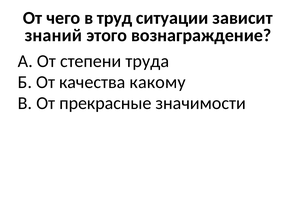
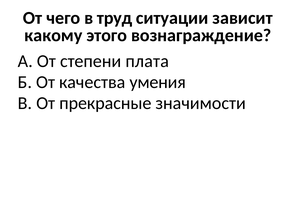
знаний: знаний -> какому
труда: труда -> плата
какому: какому -> умения
